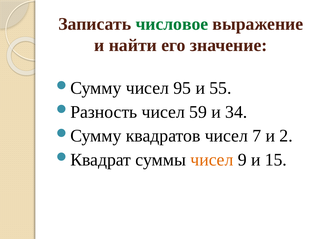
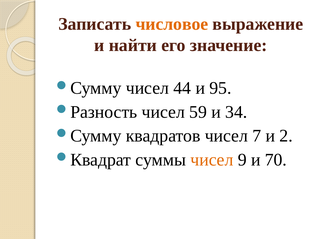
числовое colour: green -> orange
95: 95 -> 44
55: 55 -> 95
15: 15 -> 70
